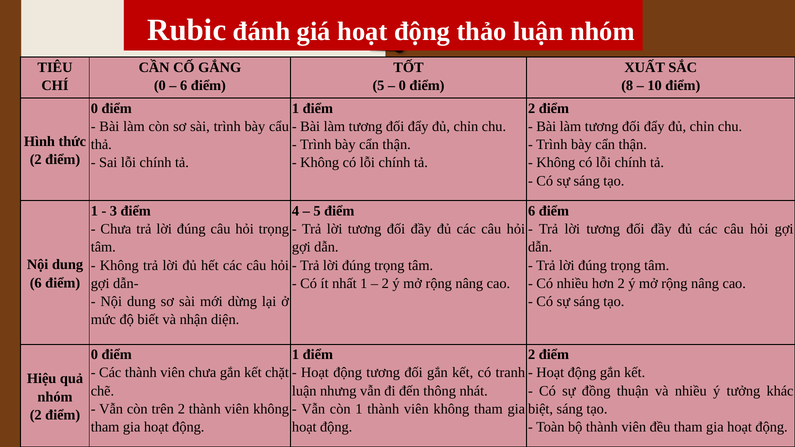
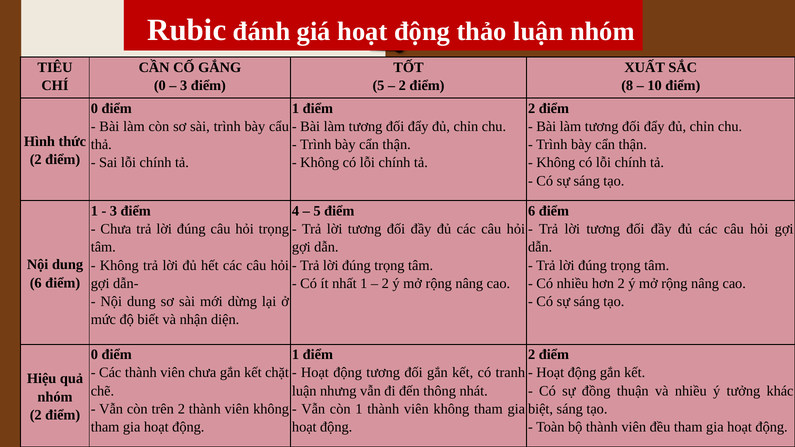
6 at (184, 86): 6 -> 3
0 at (402, 86): 0 -> 2
